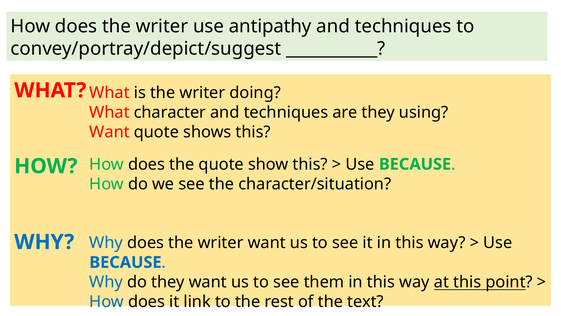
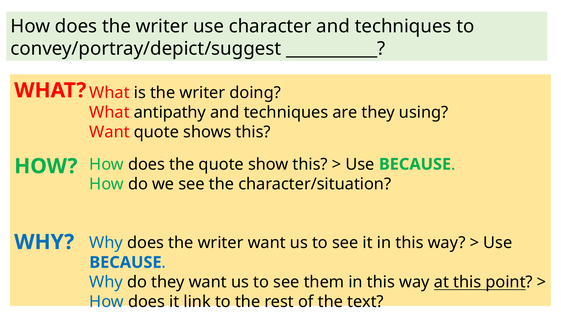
antipathy: antipathy -> character
character: character -> antipathy
